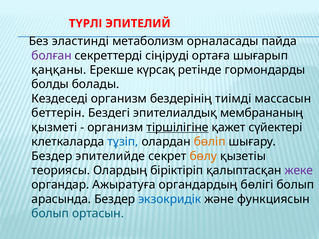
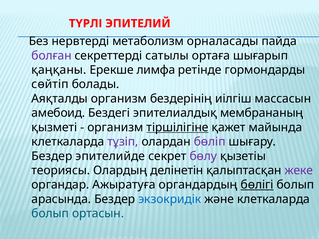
эластинді: эластинді -> нервтерді
сіңіруді: сіңіруді -> сатылы
күрсақ: күрсақ -> лимфа
болды: болды -> сөйтіп
Кездеседі: Кездеседі -> Аяқталды
тиімді: тиімді -> иілгіш
беттерін: беттерін -> амебоид
сүйектері: сүйектері -> майында
тұзіп colour: blue -> purple
бөліп colour: orange -> purple
бөлу colour: orange -> purple
біріктіріп: біріктіріп -> делінетін
бөлігі underline: none -> present
және функциясын: функциясын -> клеткаларда
